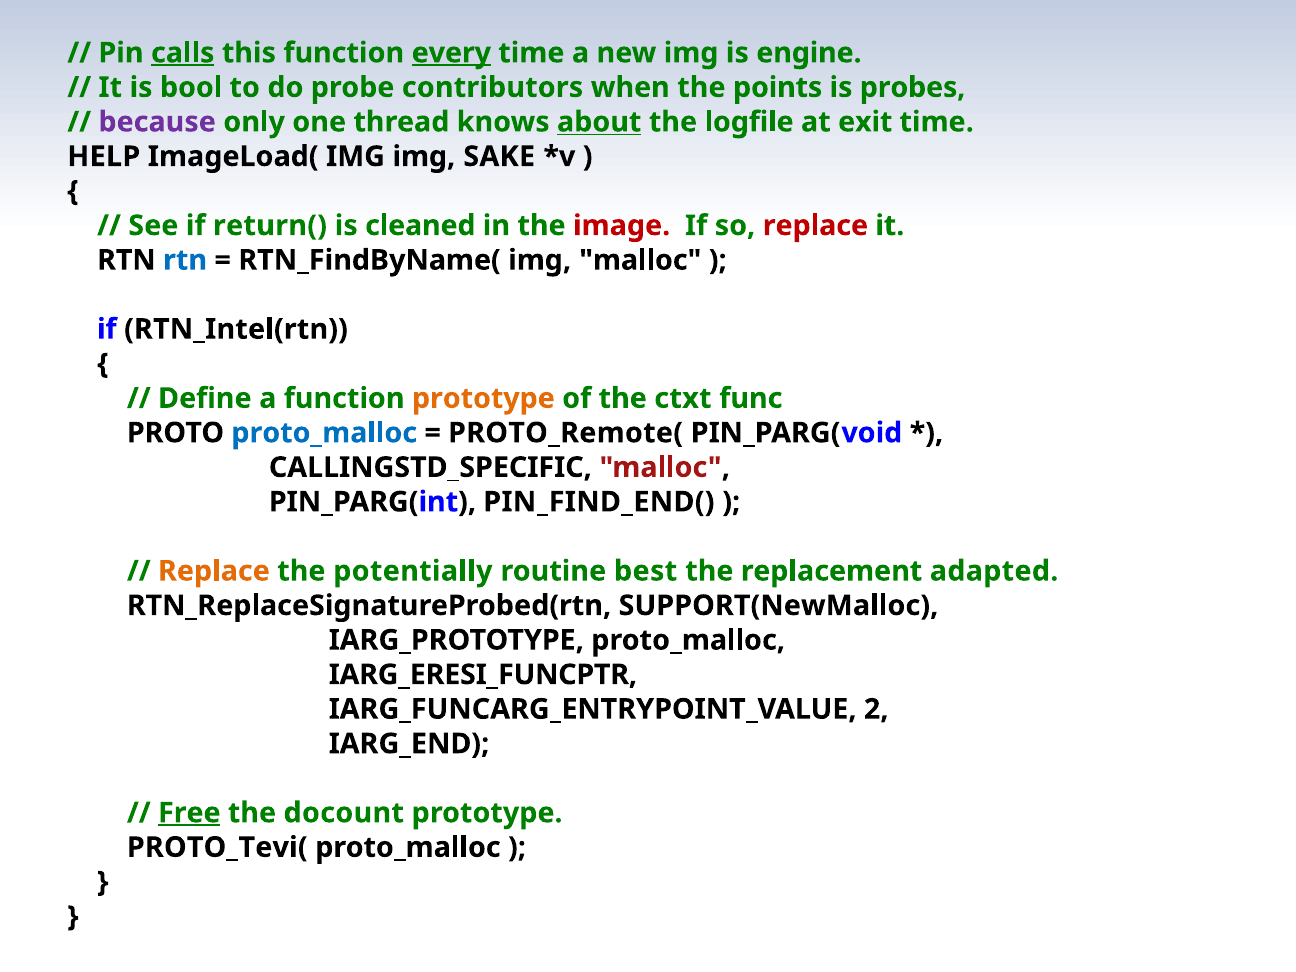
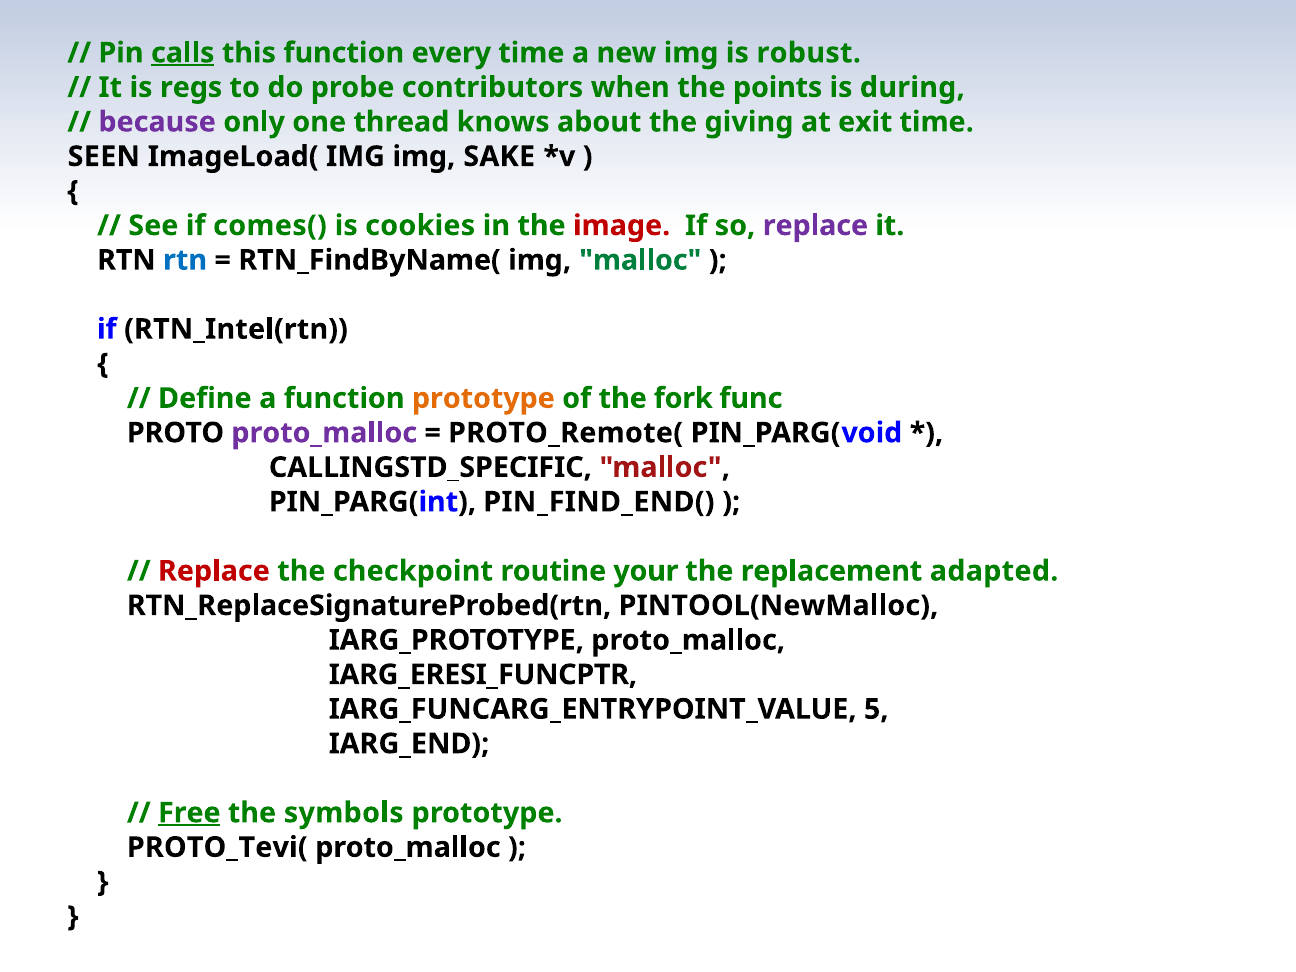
every underline: present -> none
engine: engine -> robust
bool: bool -> regs
probes: probes -> during
about underline: present -> none
logfile: logfile -> giving
HELP: HELP -> SEEN
return(: return( -> comes(
cleaned: cleaned -> cookies
replace at (815, 226) colour: red -> purple
malloc at (640, 260) colour: black -> green
ctxt: ctxt -> fork
proto_malloc at (324, 433) colour: blue -> purple
Replace at (214, 571) colour: orange -> red
potentially: potentially -> checkpoint
best: best -> your
SUPPORT(NewMalloc: SUPPORT(NewMalloc -> PINTOOL(NewMalloc
2: 2 -> 5
docount: docount -> symbols
